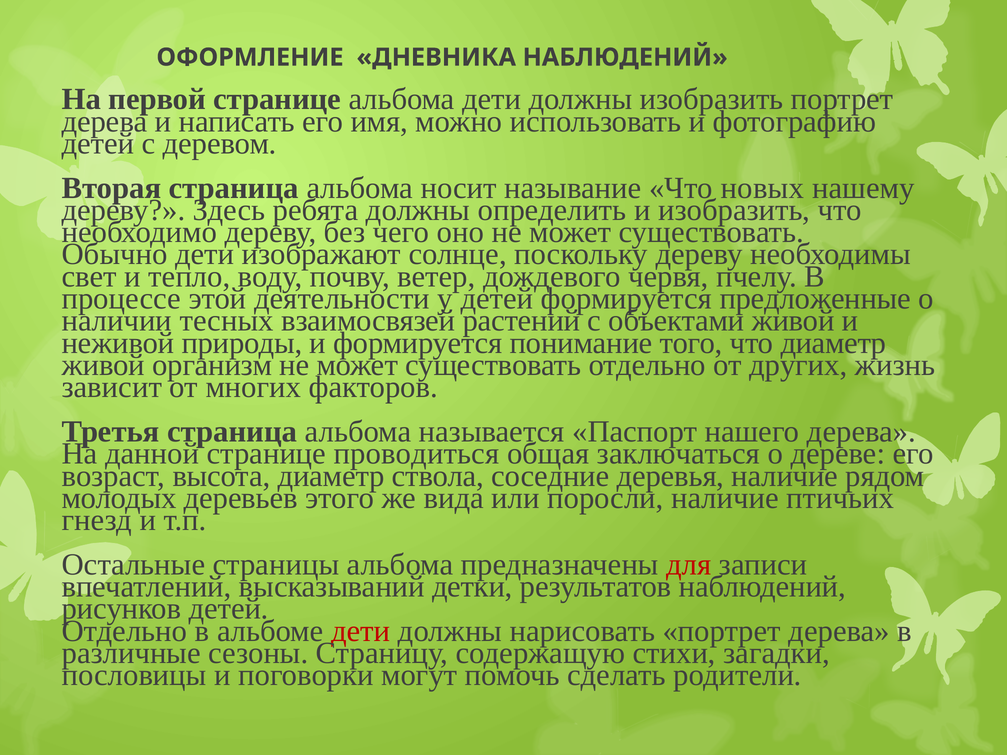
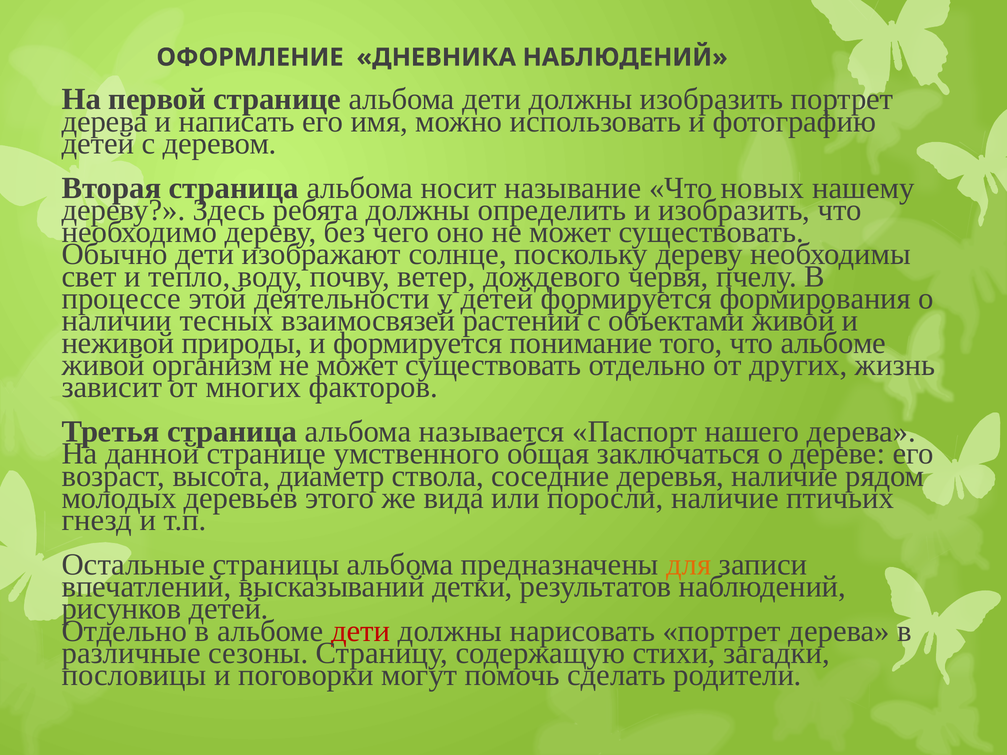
предложенные: предложенные -> формирования
что диаметр: диаметр -> альбоме
проводиться: проводиться -> умственного
для colour: red -> orange
